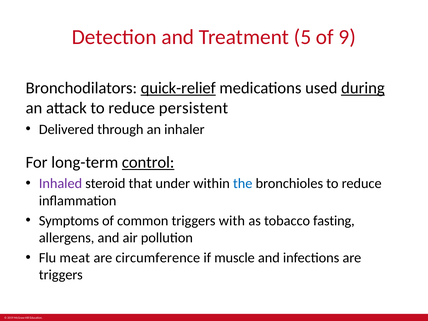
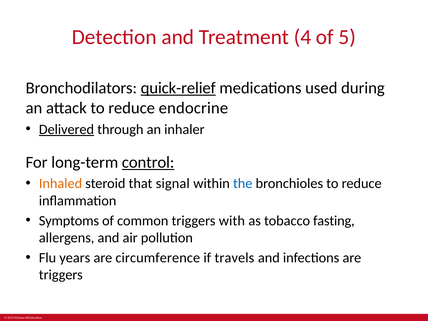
5: 5 -> 4
9: 9 -> 5
during underline: present -> none
persistent: persistent -> endocrine
Delivered underline: none -> present
Inhaled colour: purple -> orange
under: under -> signal
meat: meat -> years
muscle: muscle -> travels
